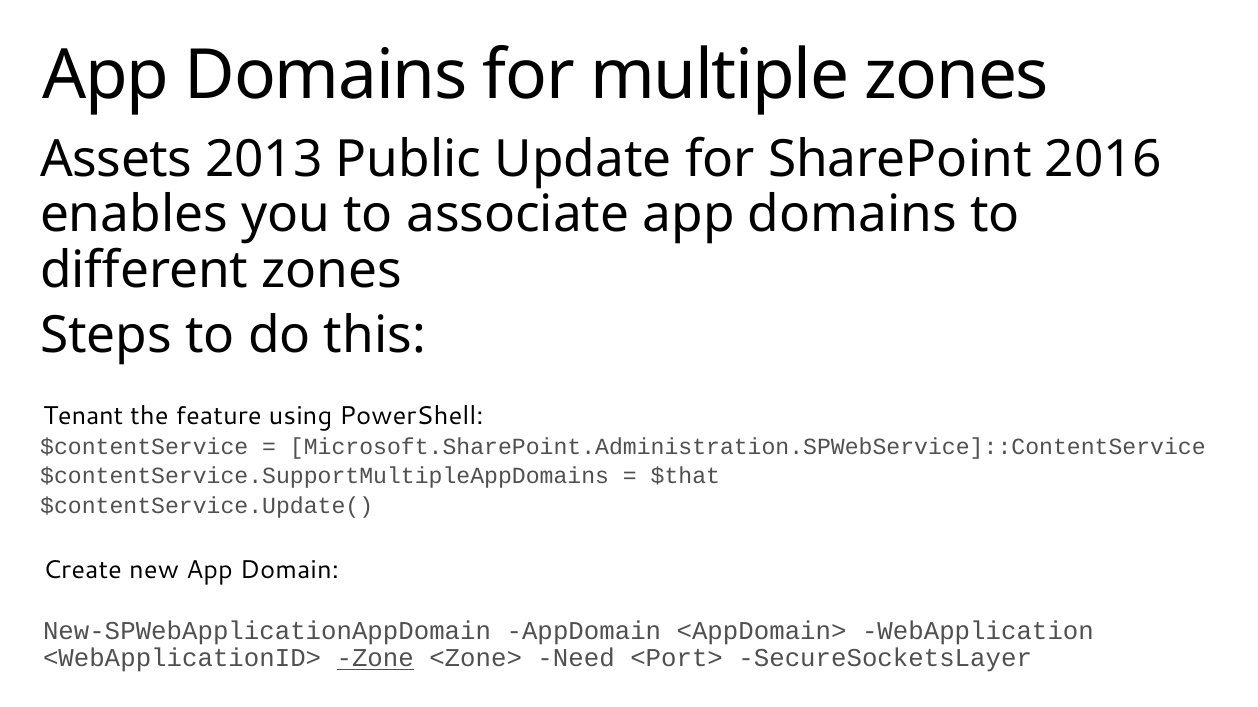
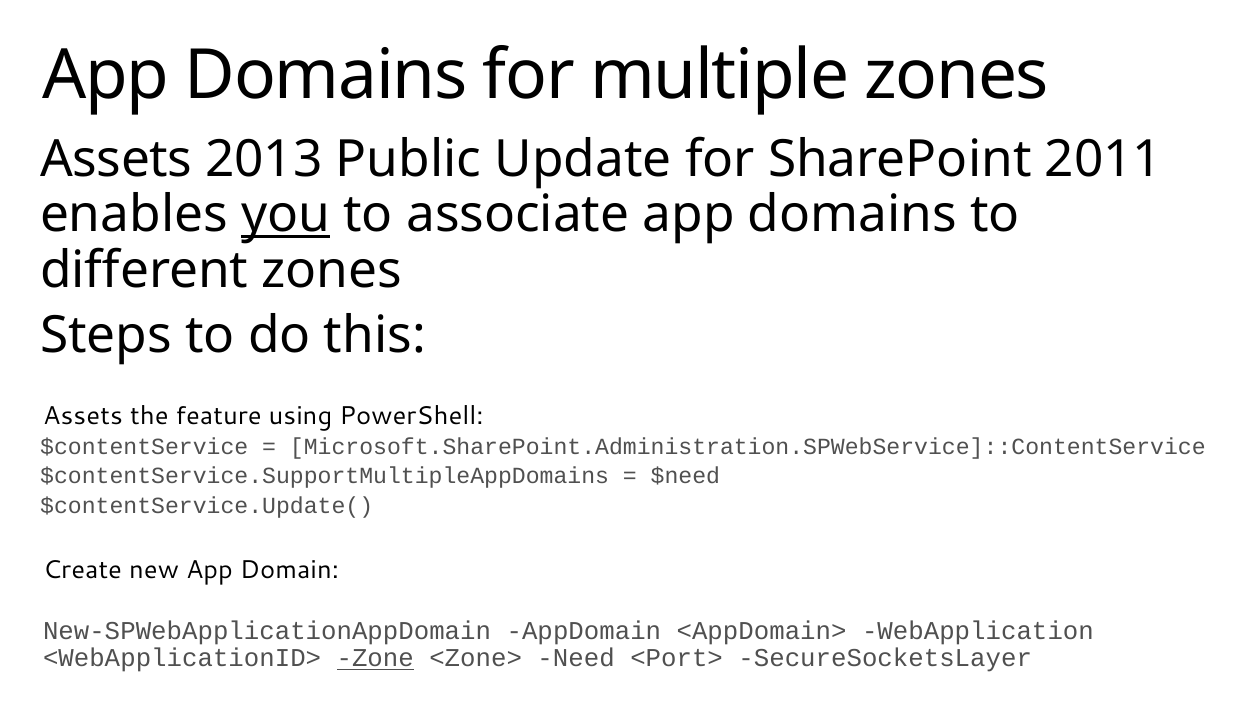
2016: 2016 -> 2011
you underline: none -> present
Tenant at (83, 416): Tenant -> Assets
$that: $that -> $need
